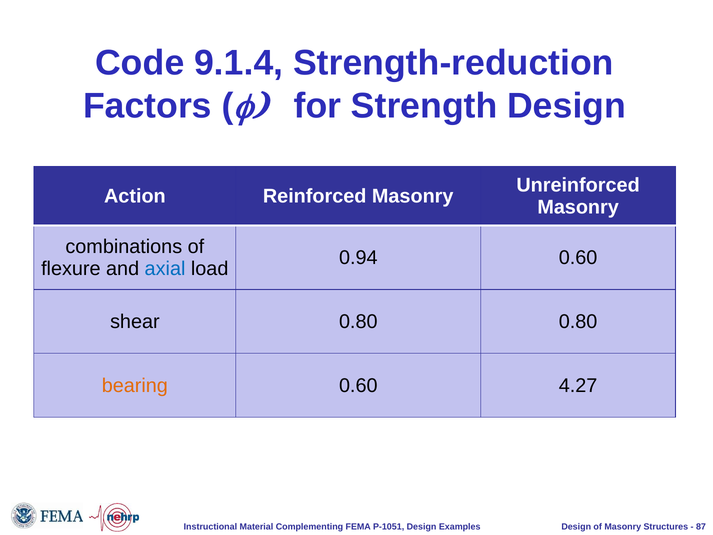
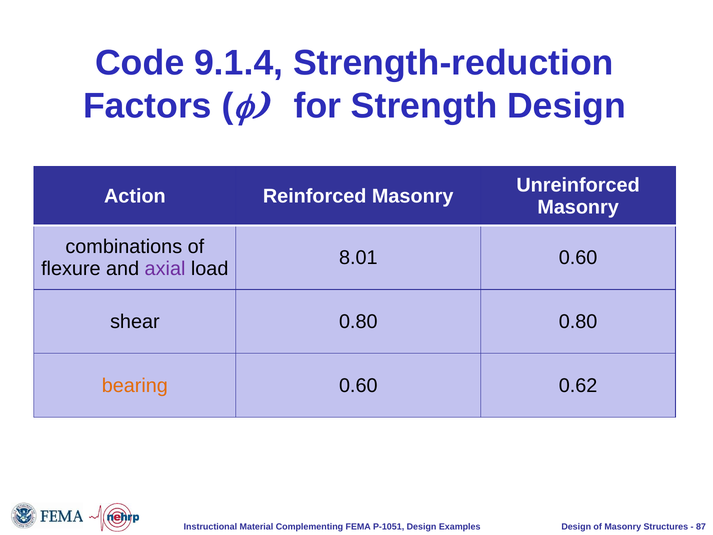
0.94: 0.94 -> 8.01
axial colour: blue -> purple
4.27: 4.27 -> 0.62
